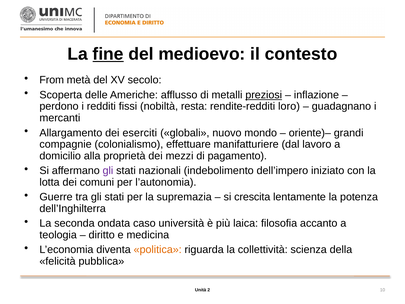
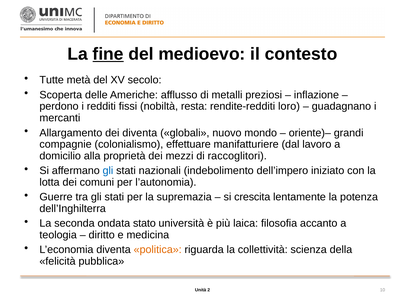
From: From -> Tutte
preziosi underline: present -> none
dei eserciti: eserciti -> diventa
pagamento: pagamento -> raccoglitori
gli at (108, 171) colour: purple -> blue
caso: caso -> stato
